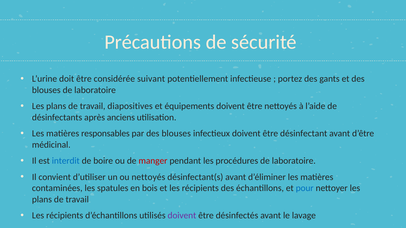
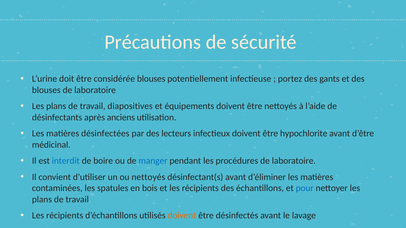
considérée suivant: suivant -> blouses
responsables: responsables -> désinfectées
par des blouses: blouses -> lecteurs
désinfectant: désinfectant -> hypochlorite
manger colour: red -> blue
doivent at (182, 216) colour: purple -> orange
